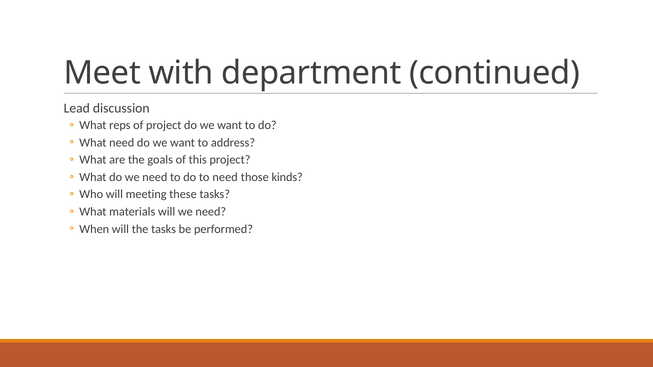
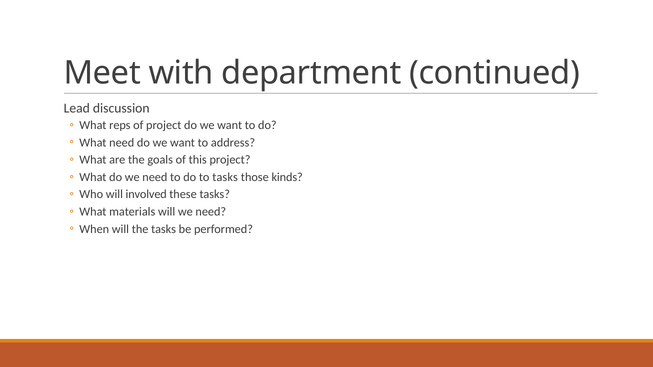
to need: need -> tasks
meeting: meeting -> involved
